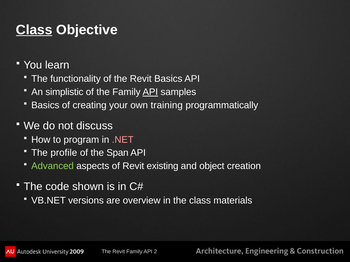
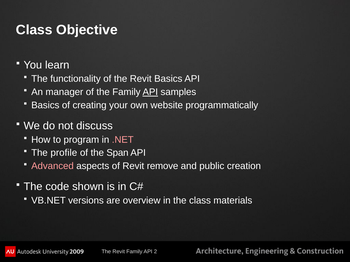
Class at (34, 30) underline: present -> none
simplistic: simplistic -> manager
training: training -> website
Advanced colour: light green -> pink
existing: existing -> remove
object: object -> public
